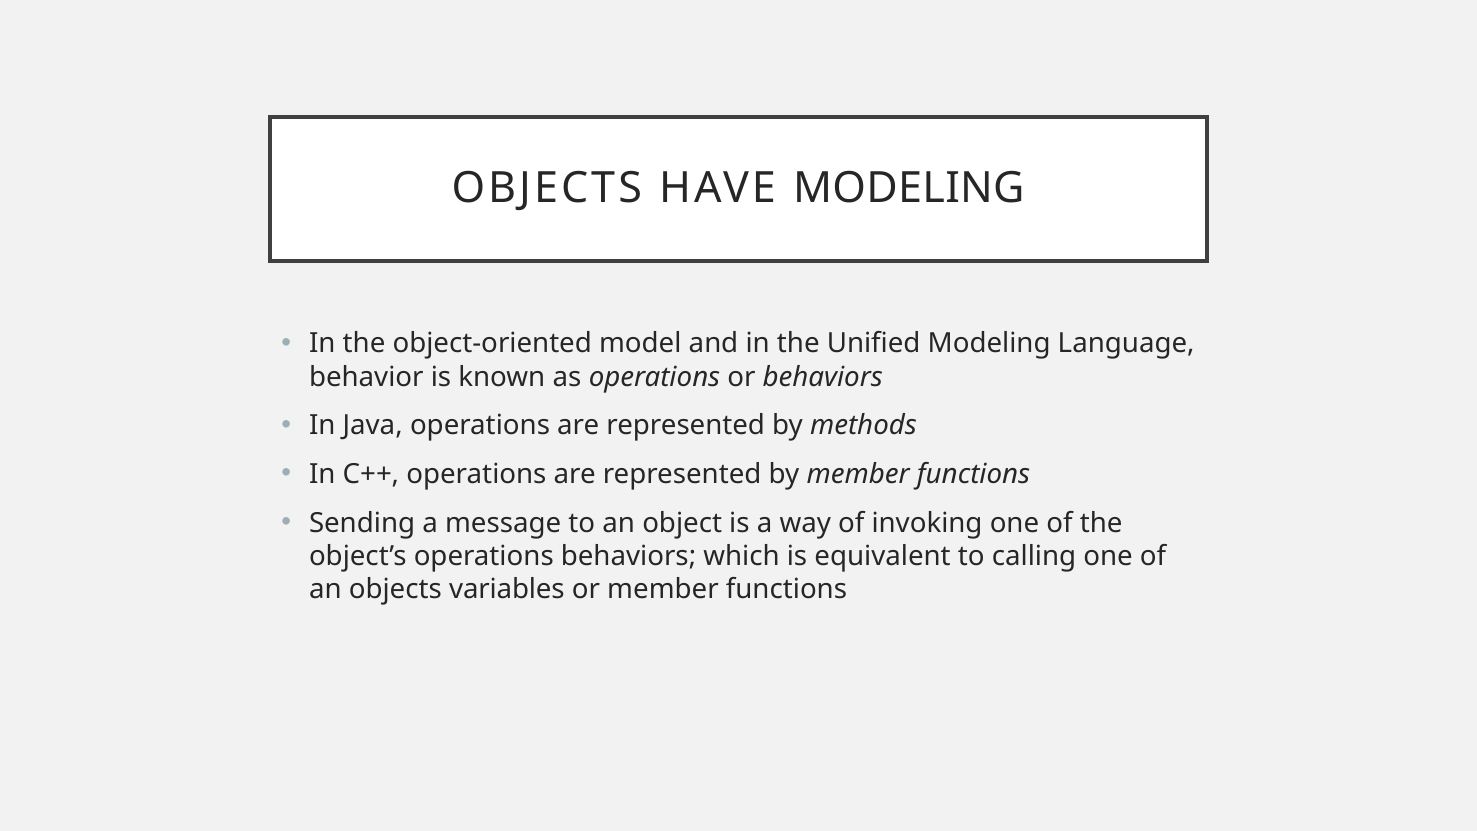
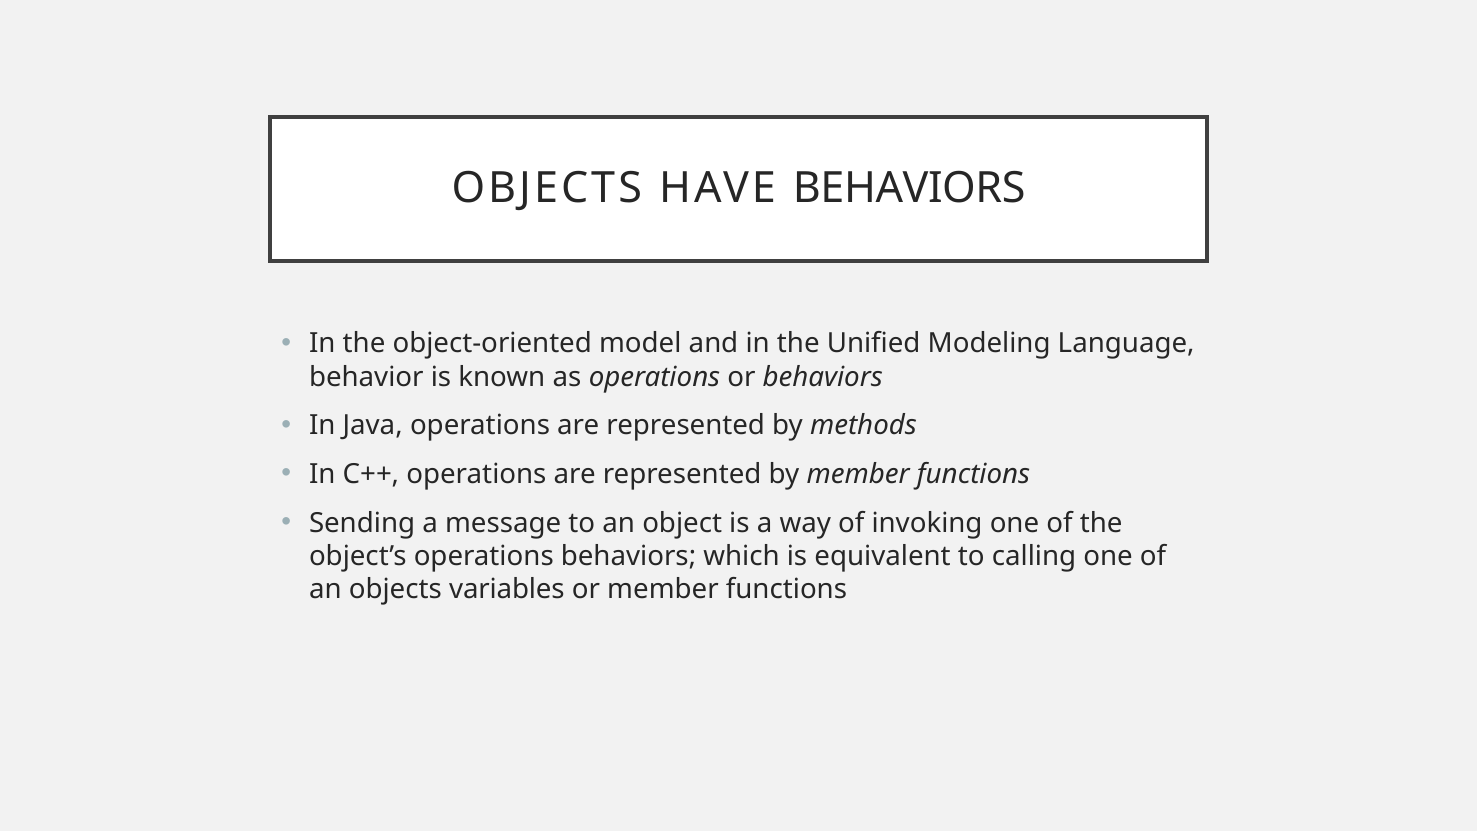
HAVE MODELING: MODELING -> BEHAVIORS
